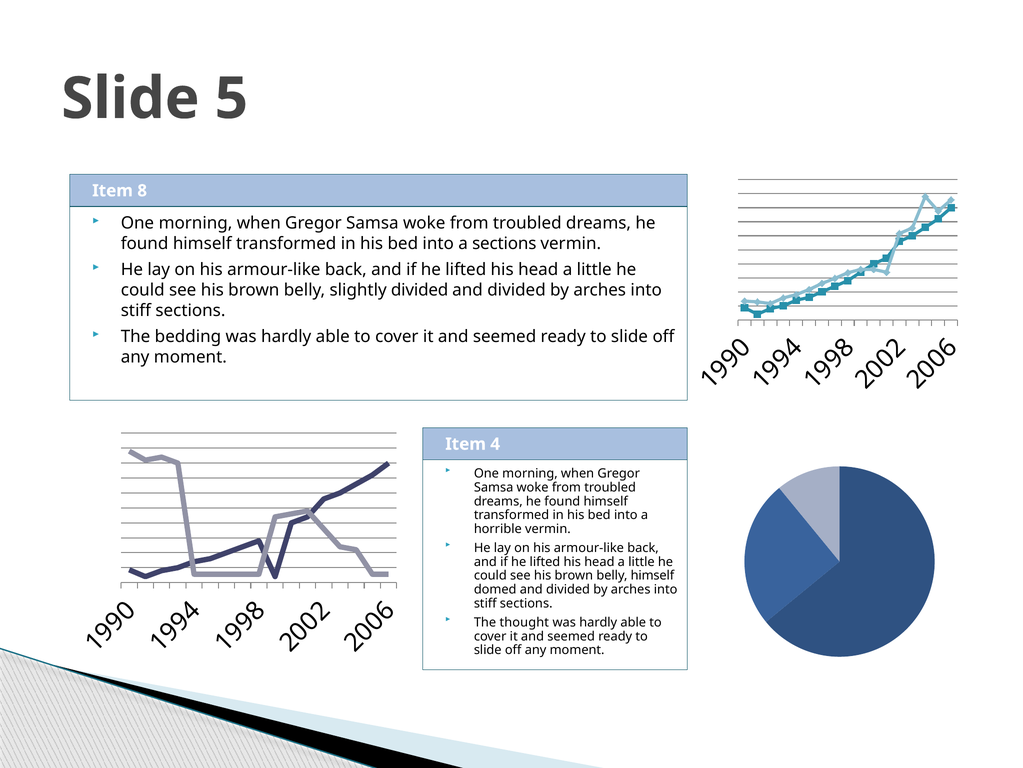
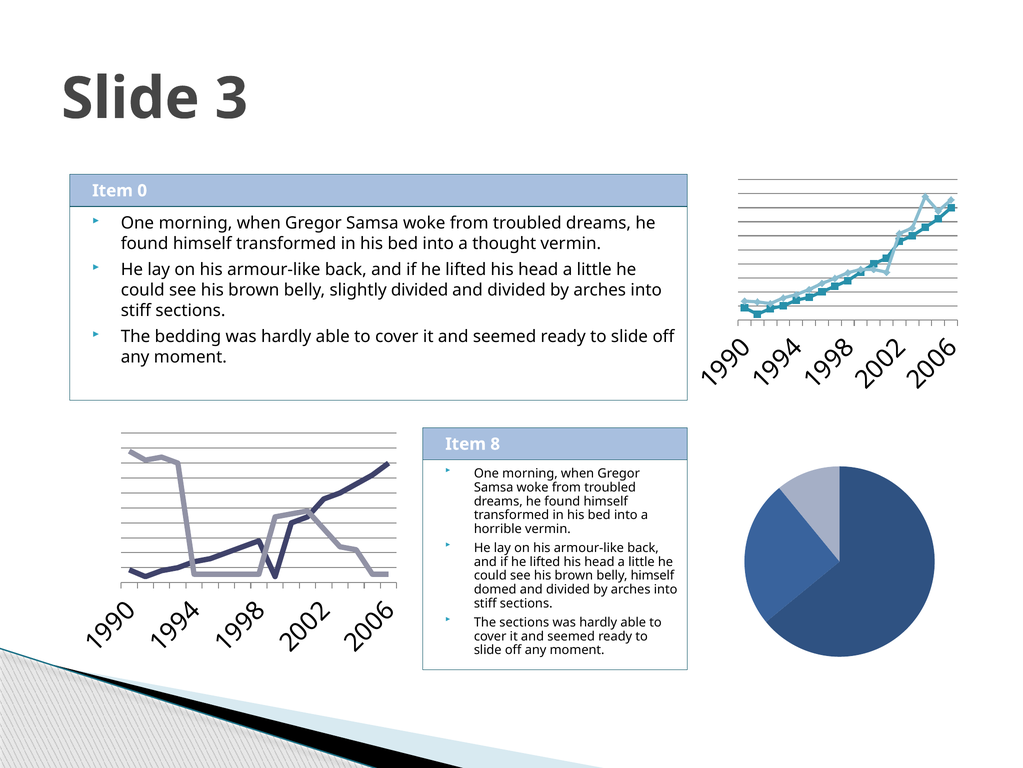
5: 5 -> 3
Item 8: 8 -> 0
a sections: sections -> thought
Item 4: 4 -> 8
The thought: thought -> sections
